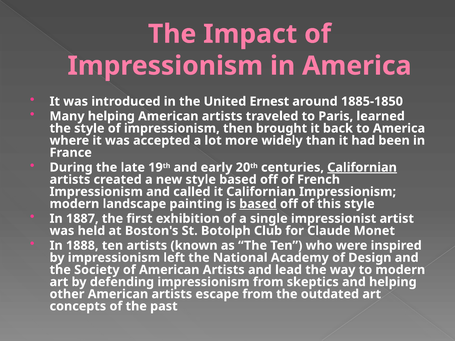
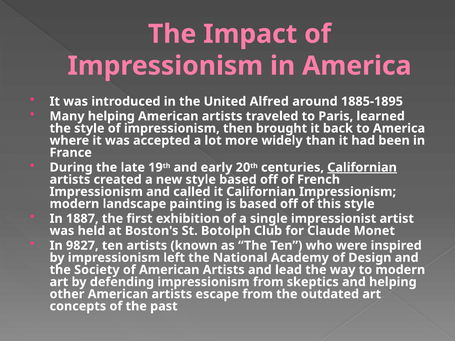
Ernest: Ernest -> Alfred
1885-1850: 1885-1850 -> 1885-1895
based at (258, 204) underline: present -> none
1888: 1888 -> 9827
